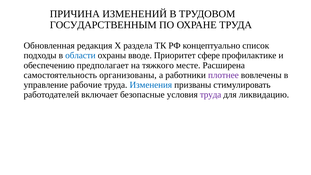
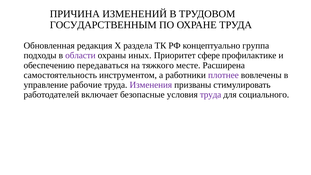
список: список -> группа
области colour: blue -> purple
вводе: вводе -> иных
предполагает: предполагает -> передаваться
организованы: организованы -> инструментом
Изменения colour: blue -> purple
ликвидацию: ликвидацию -> социального
